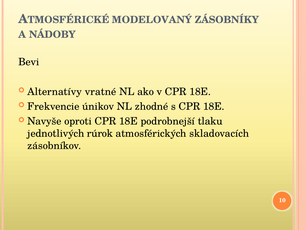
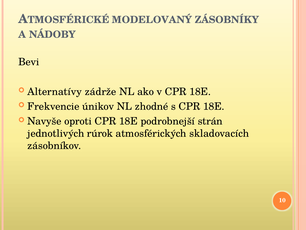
vratné: vratné -> zádrže
tlaku: tlaku -> strán
